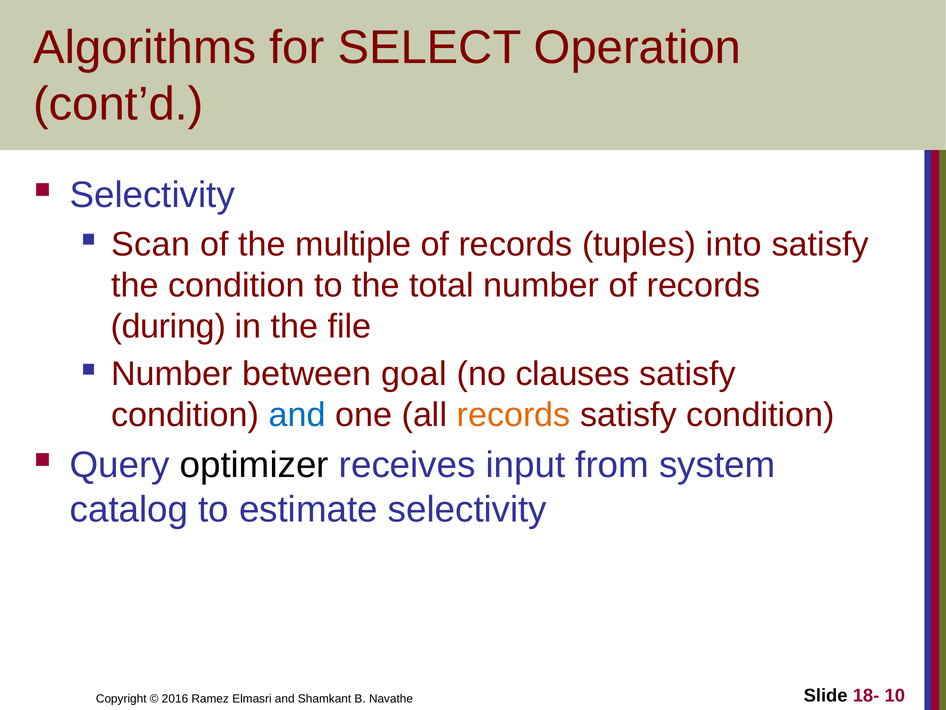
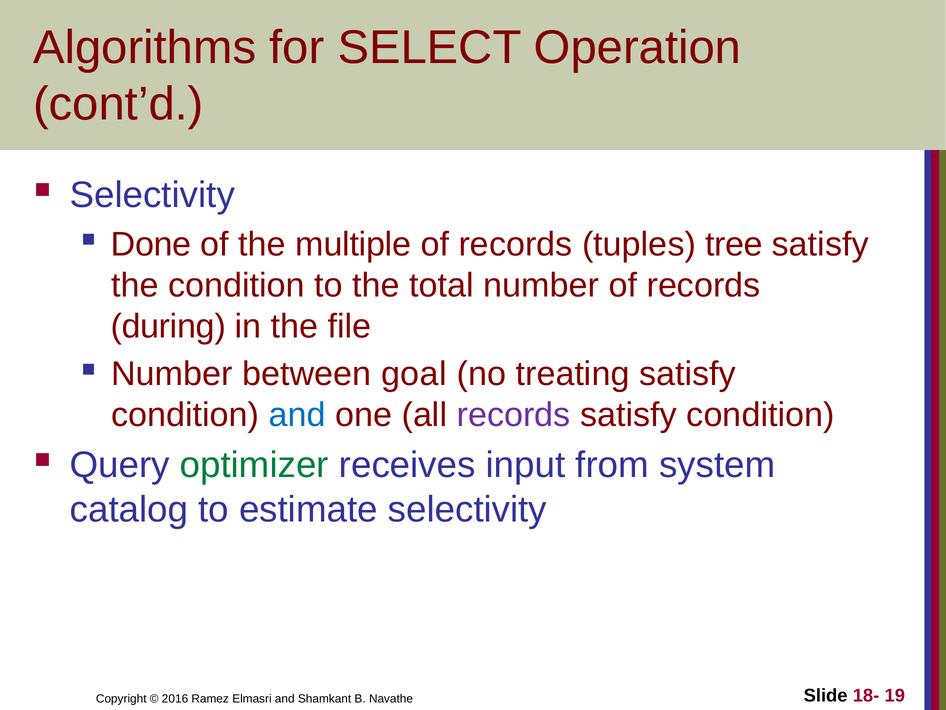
Scan: Scan -> Done
into: into -> tree
clauses: clauses -> treating
records at (514, 415) colour: orange -> purple
optimizer colour: black -> green
10: 10 -> 19
